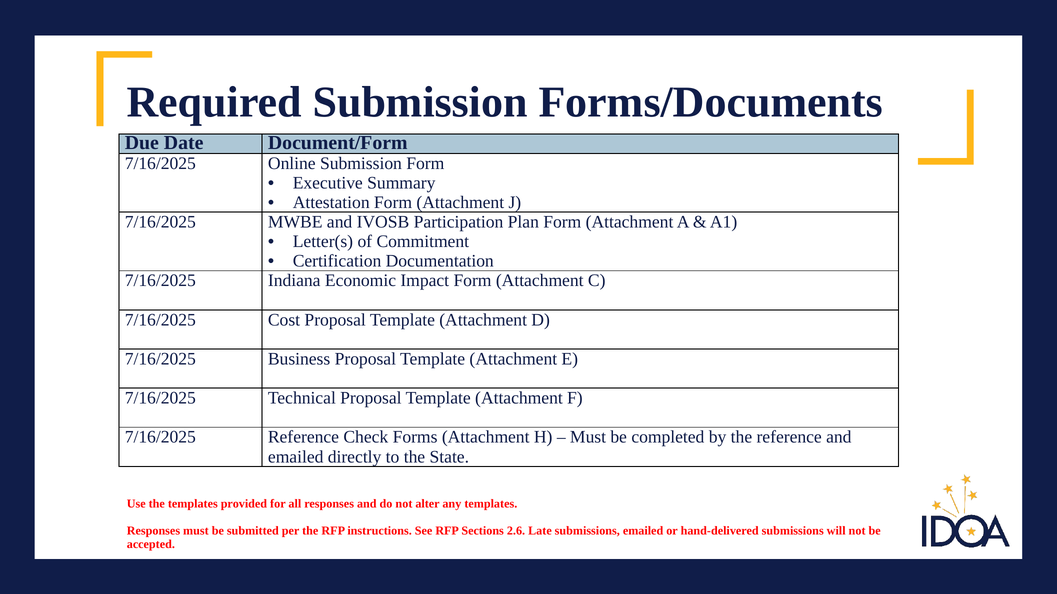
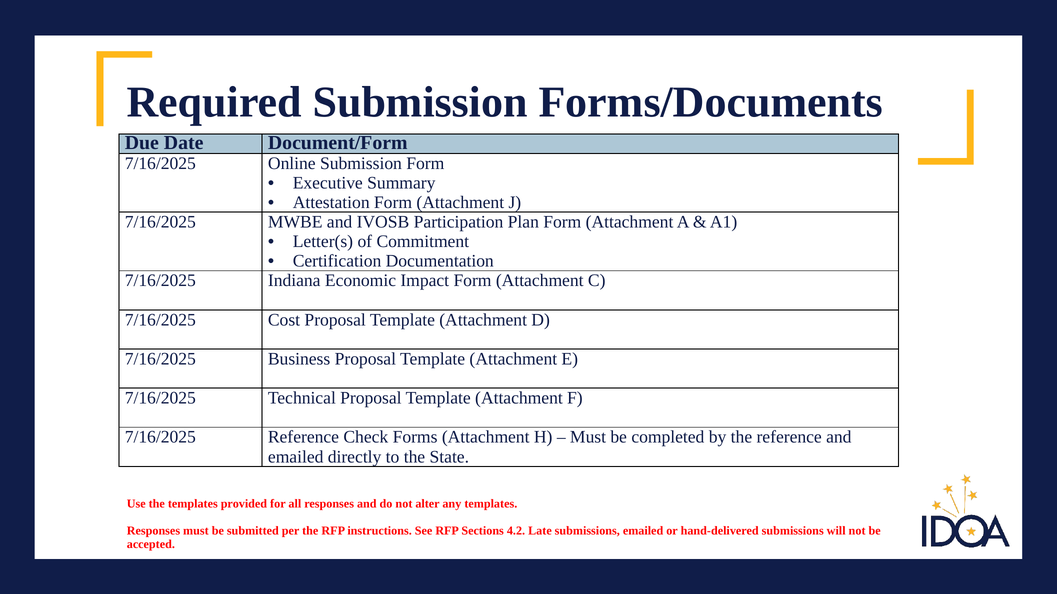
2.6: 2.6 -> 4.2
